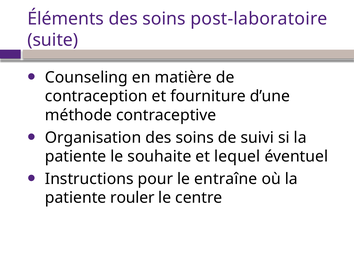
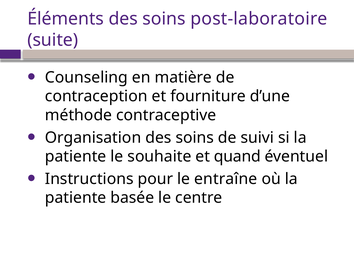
lequel: lequel -> quand
rouler: rouler -> basée
